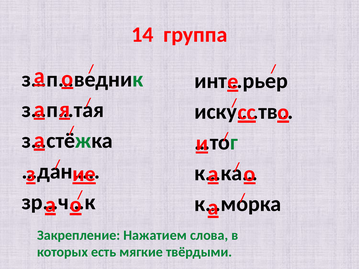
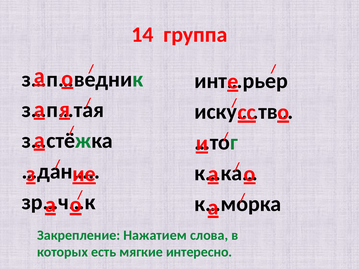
твёрдыми: твёрдыми -> интересно
